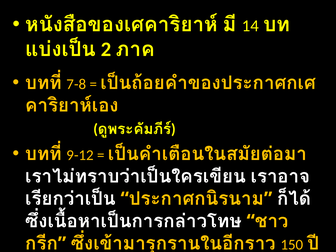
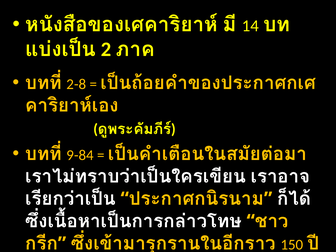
7-8: 7-8 -> 2-8
9-12: 9-12 -> 9-84
